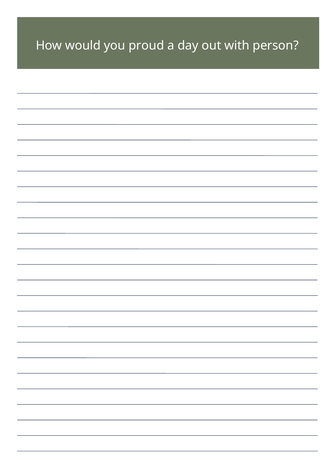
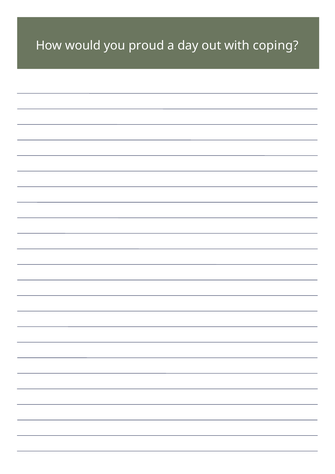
person: person -> coping
